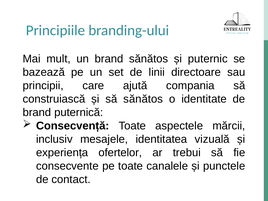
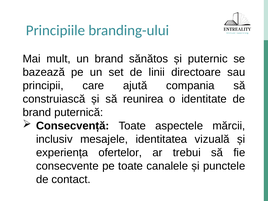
să sănătos: sănătos -> reunirea
